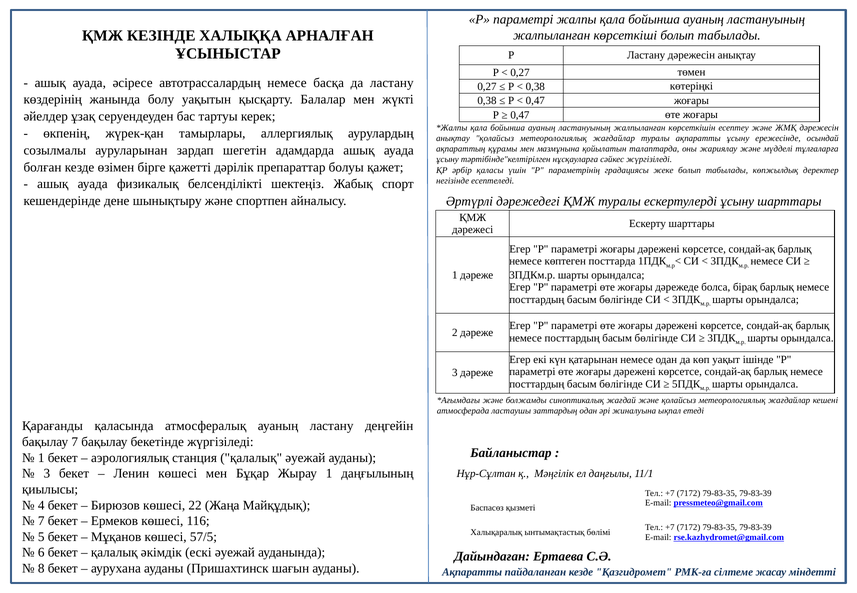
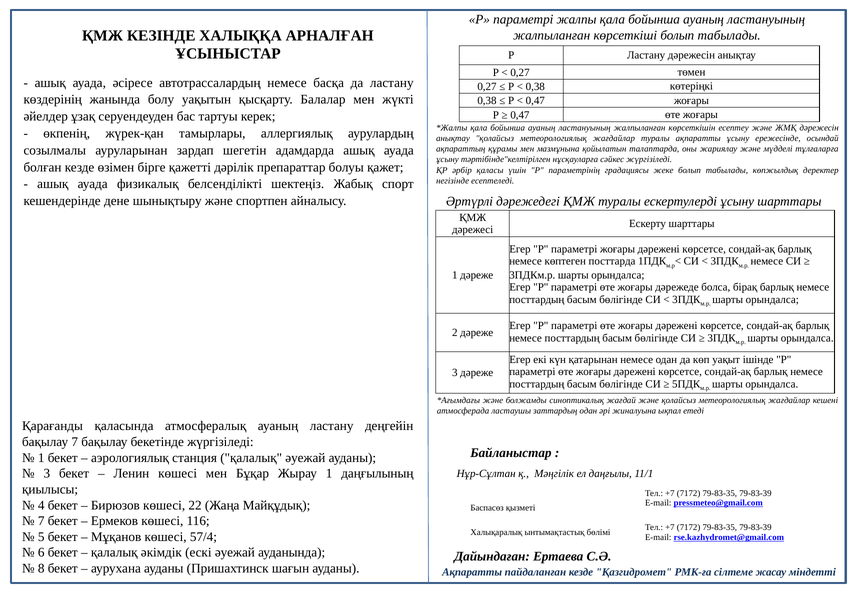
57/5: 57/5 -> 57/4
